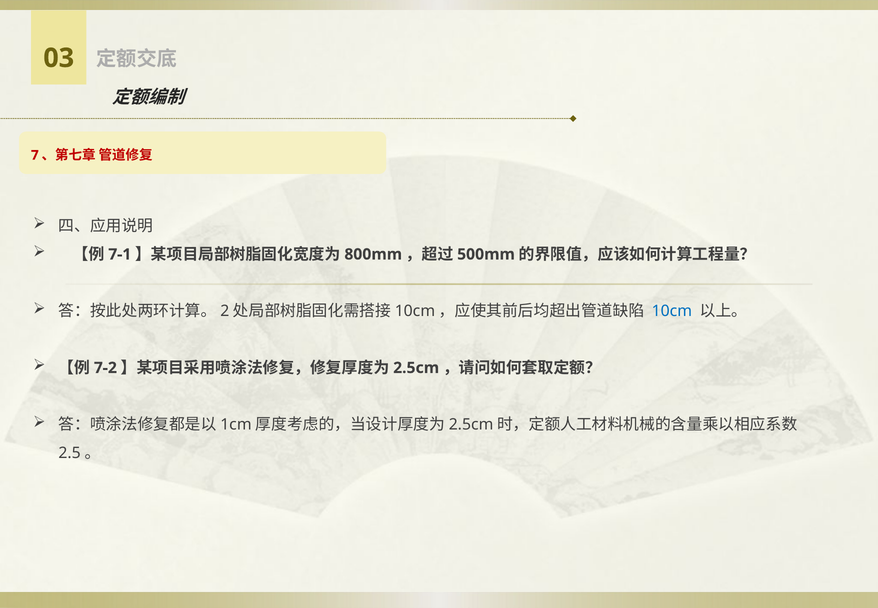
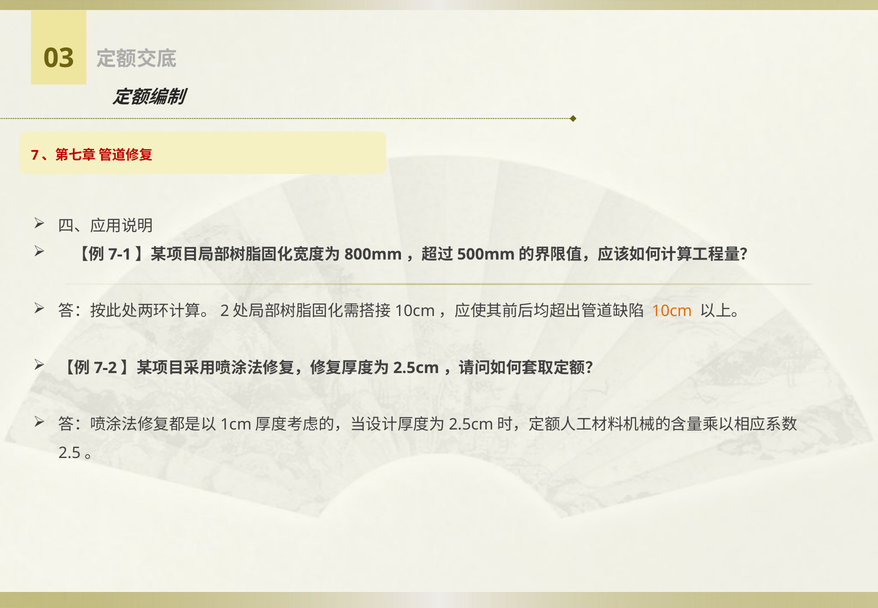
10cm colour: blue -> orange
